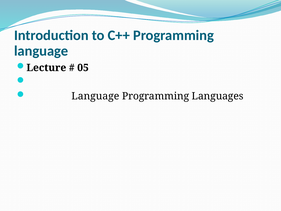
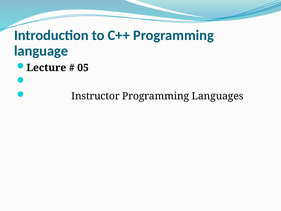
Language at (95, 96): Language -> Instructor
